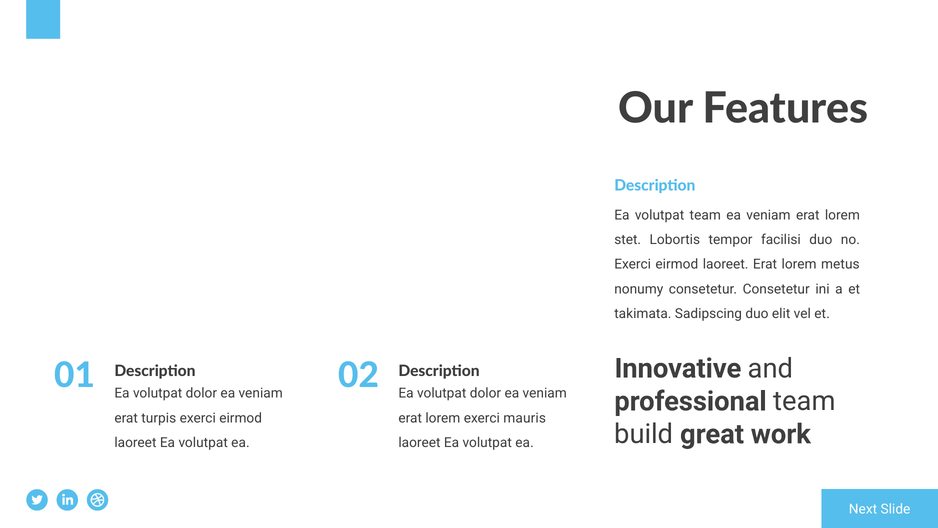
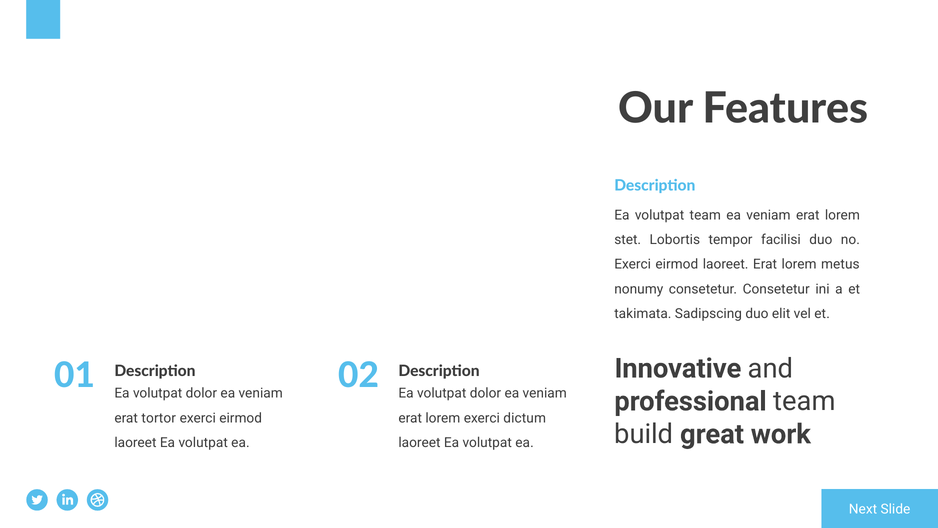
turpis: turpis -> tortor
mauris: mauris -> dictum
